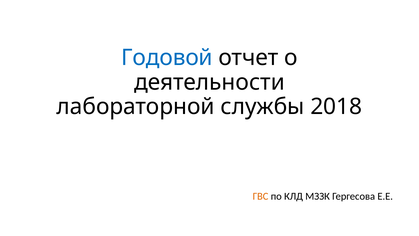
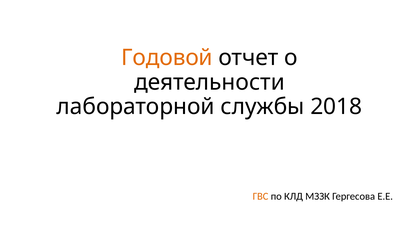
Годовой colour: blue -> orange
